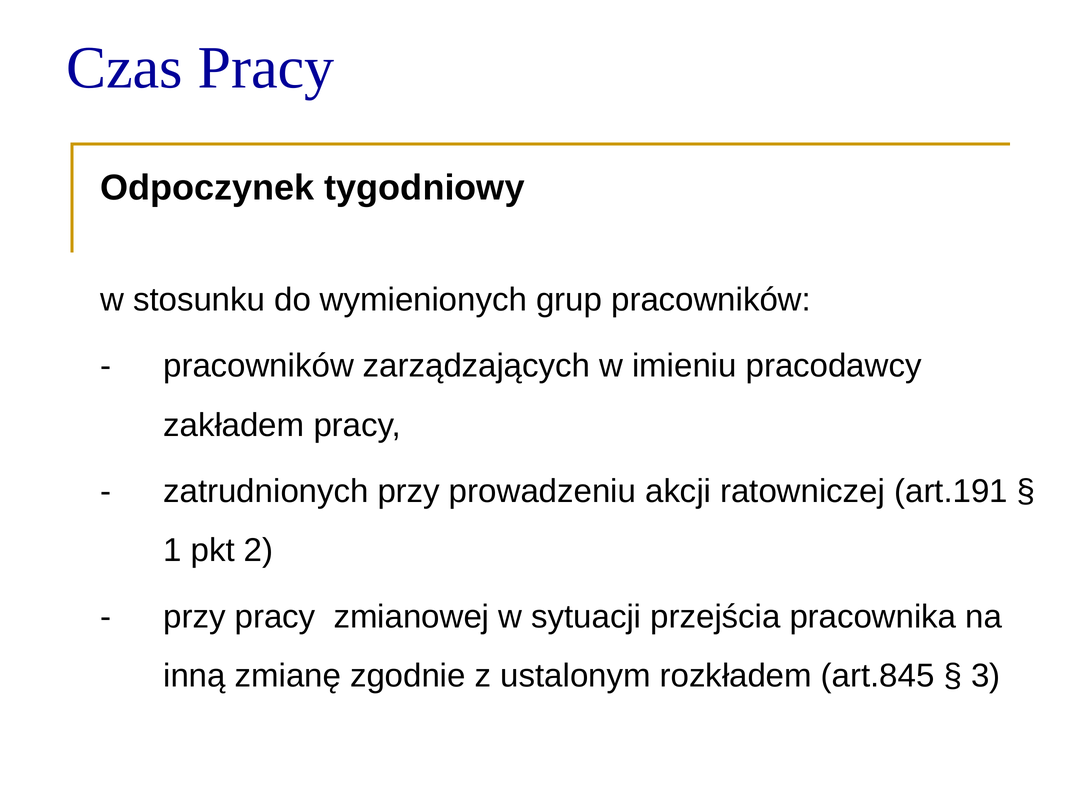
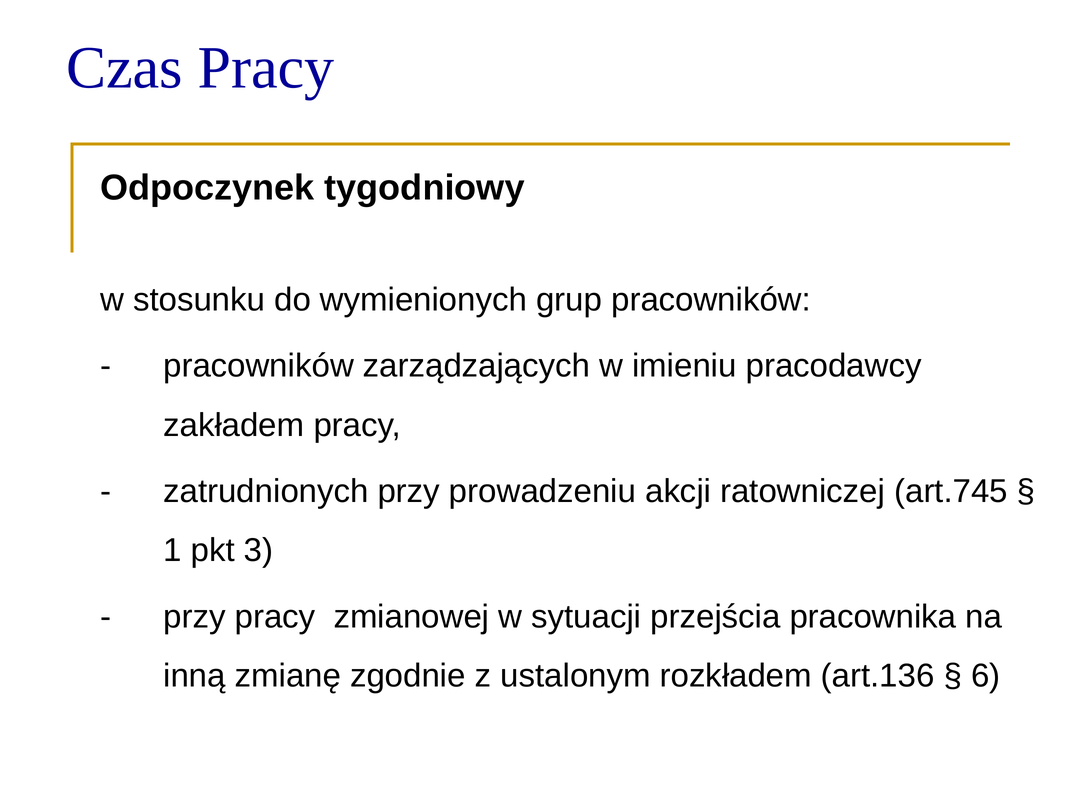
art.191: art.191 -> art.745
2: 2 -> 3
art.845: art.845 -> art.136
3: 3 -> 6
